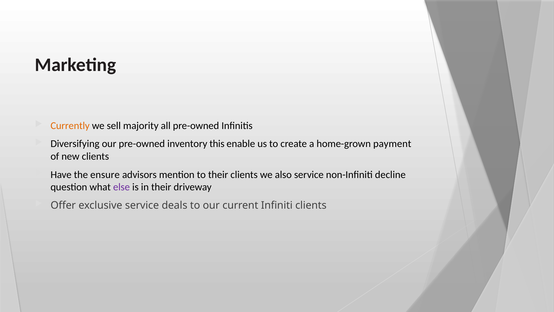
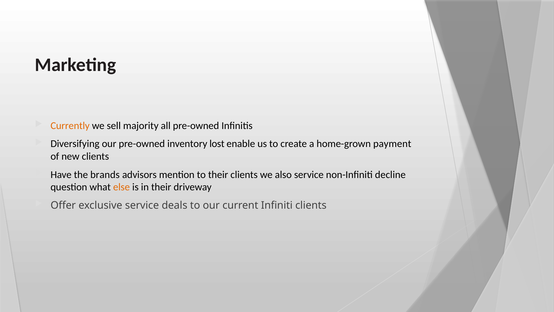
this: this -> lost
ensure: ensure -> brands
else colour: purple -> orange
